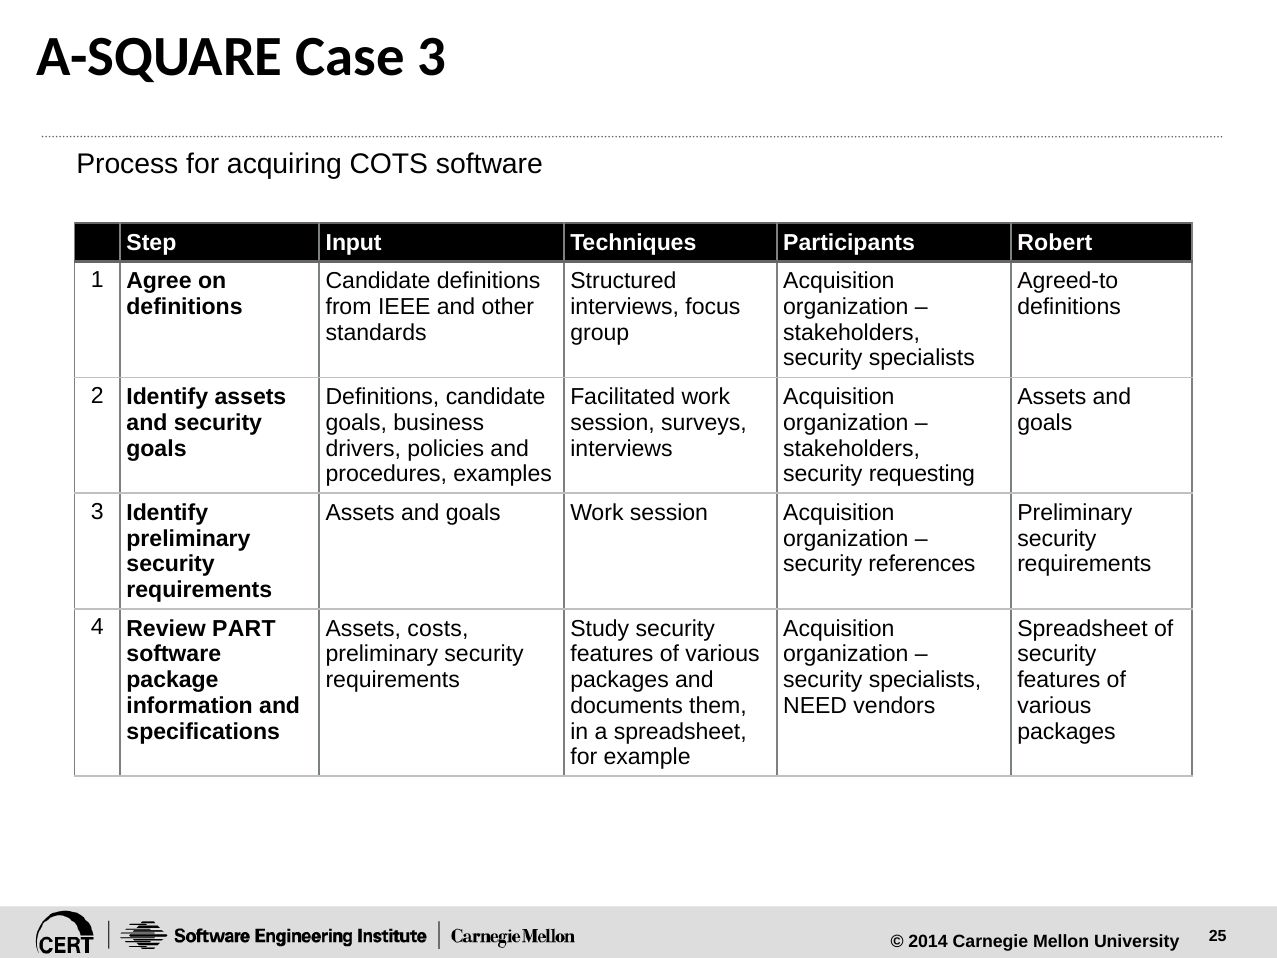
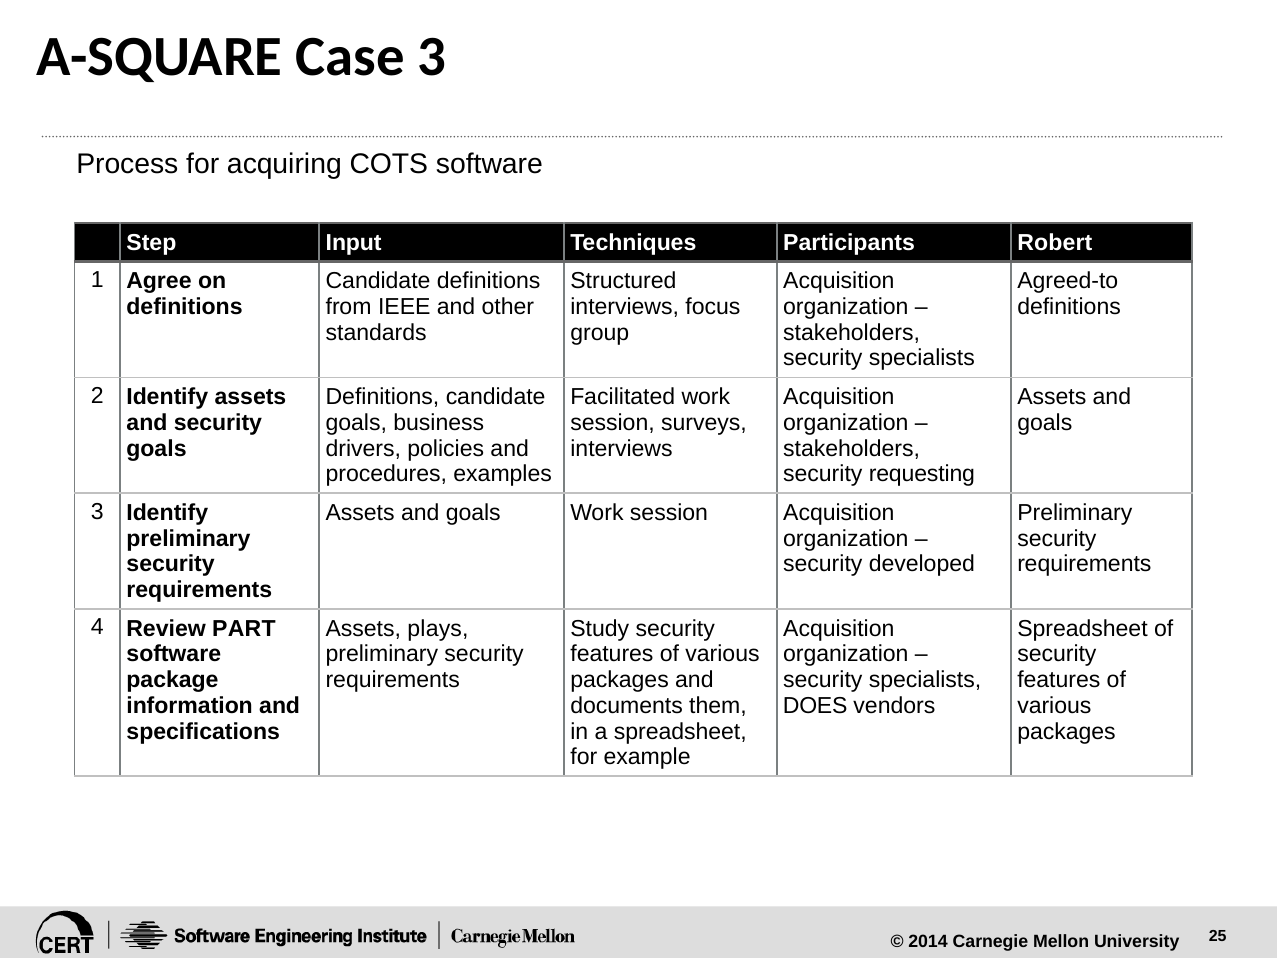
references: references -> developed
costs: costs -> plays
NEED: NEED -> DOES
